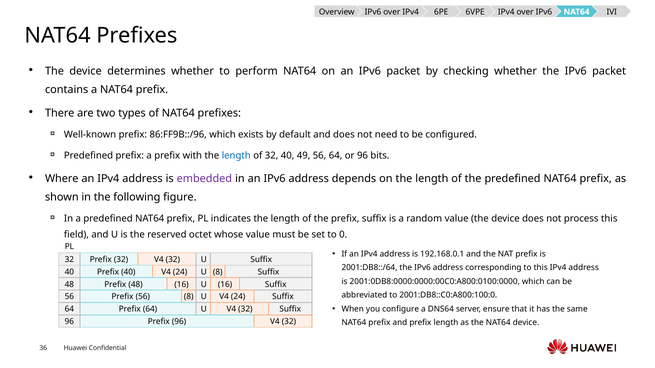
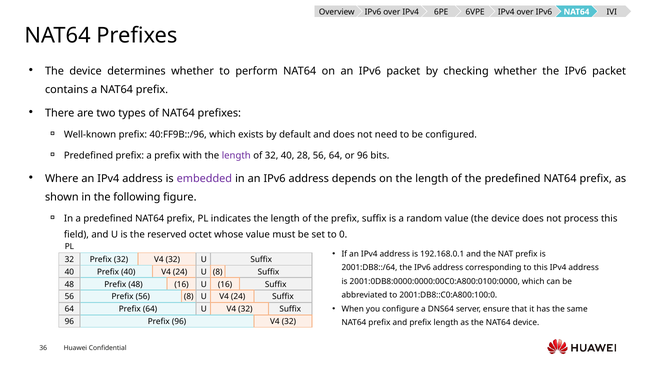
86:FF9B::/96: 86:FF9B::/96 -> 40:FF9B::/96
length at (236, 156) colour: blue -> purple
49: 49 -> 28
